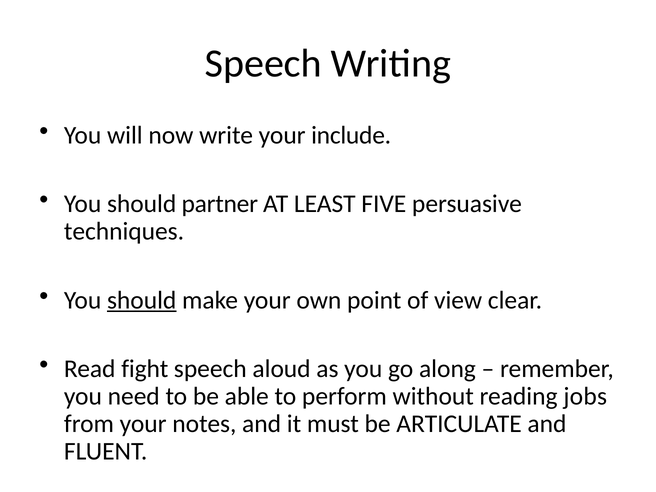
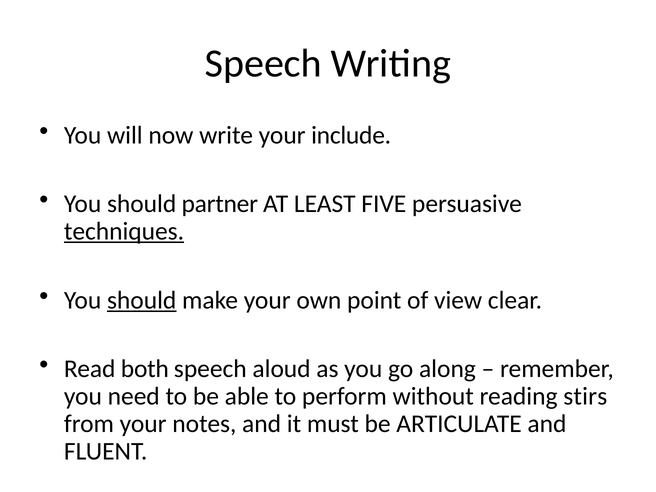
techniques underline: none -> present
fight: fight -> both
jobs: jobs -> stirs
